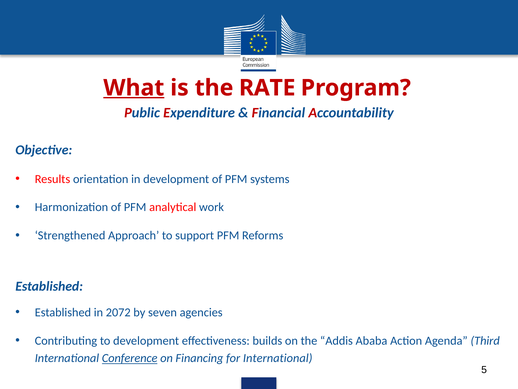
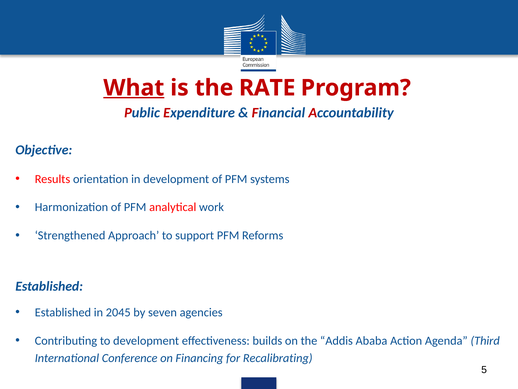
2072: 2072 -> 2045
Conference underline: present -> none
for International: International -> Recalibrating
